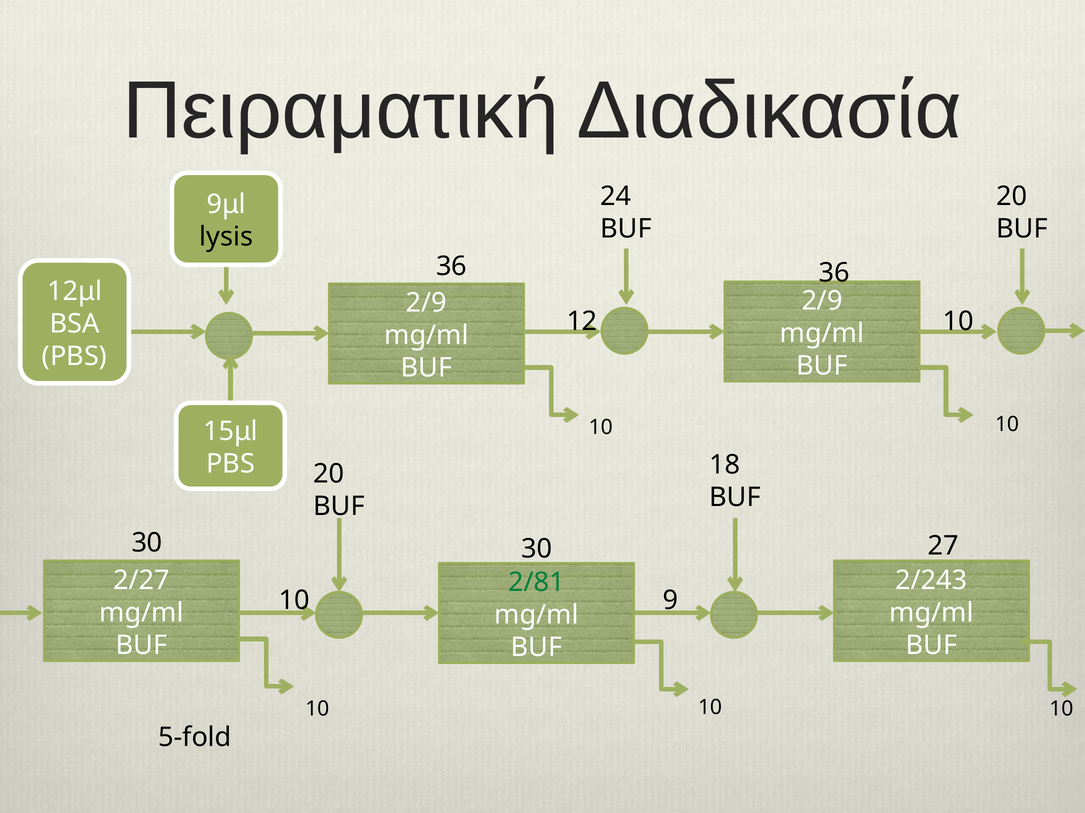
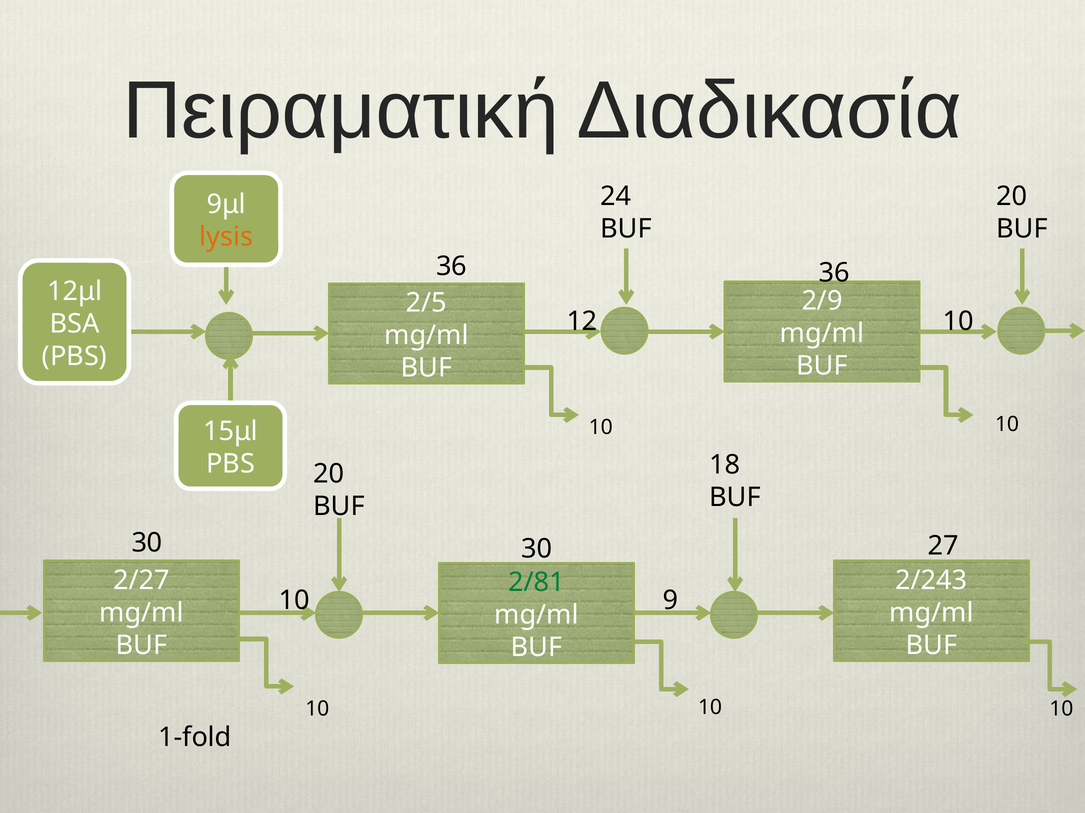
lysis colour: black -> orange
2/9 at (426, 303): 2/9 -> 2/5
5-fold: 5-fold -> 1-fold
